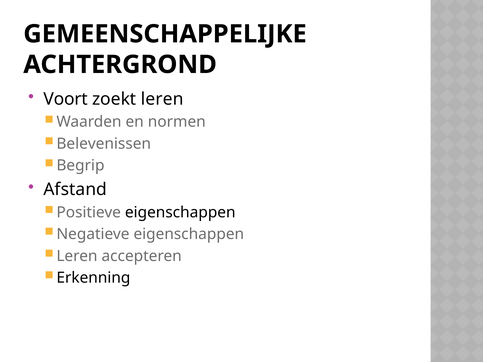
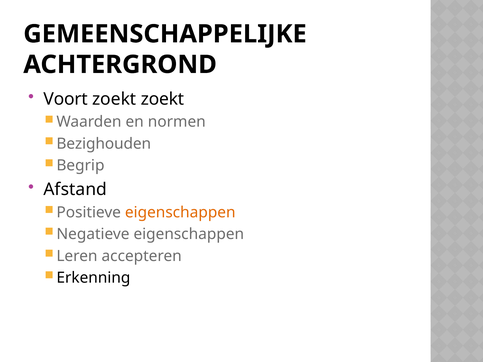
zoekt leren: leren -> zoekt
Belevenissen: Belevenissen -> Bezighouden
eigenschappen at (180, 212) colour: black -> orange
